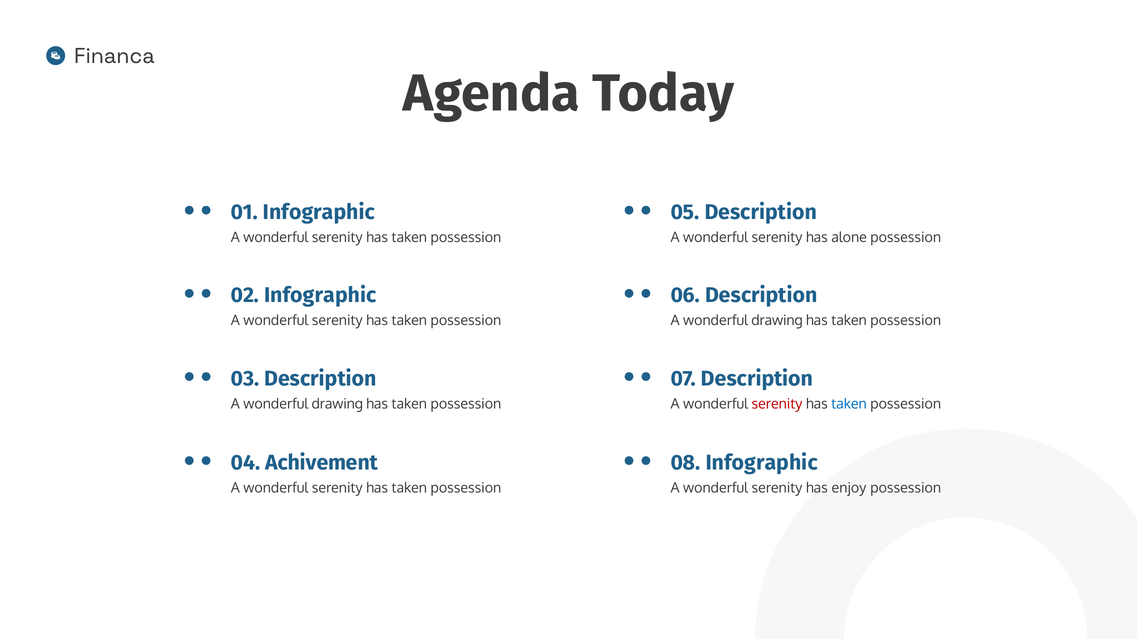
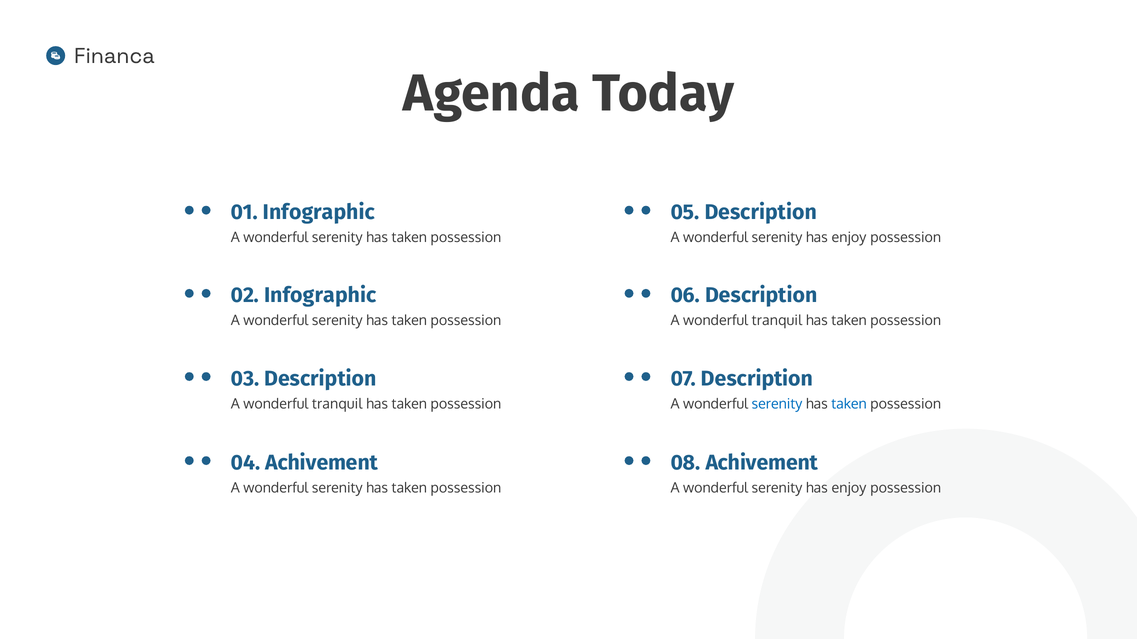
alone at (849, 238): alone -> enjoy
drawing at (777, 321): drawing -> tranquil
drawing at (337, 404): drawing -> tranquil
serenity at (777, 404) colour: red -> blue
08 Infographic: Infographic -> Achivement
